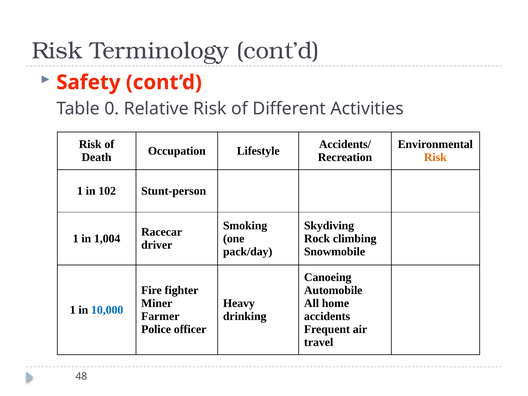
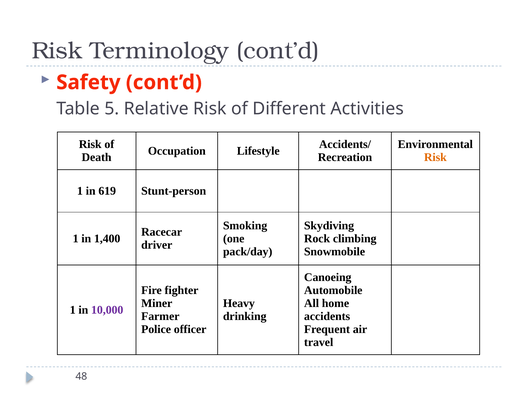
0: 0 -> 5
102: 102 -> 619
1,004: 1,004 -> 1,400
10,000 colour: blue -> purple
